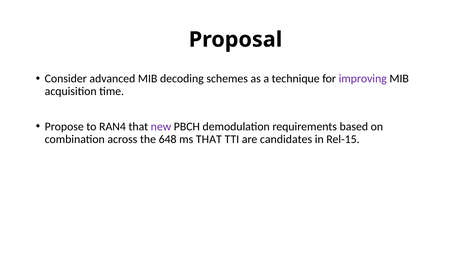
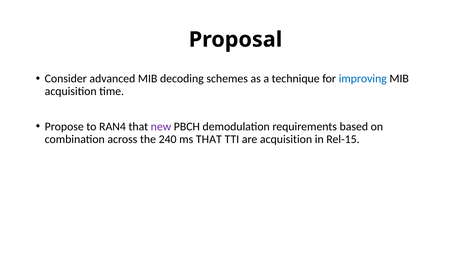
improving colour: purple -> blue
648: 648 -> 240
are candidates: candidates -> acquisition
